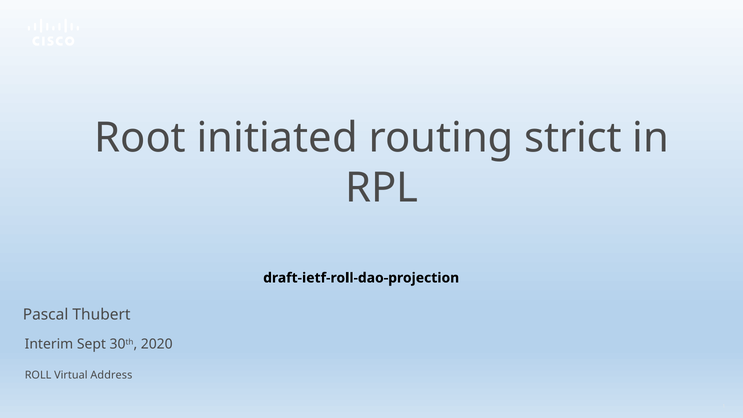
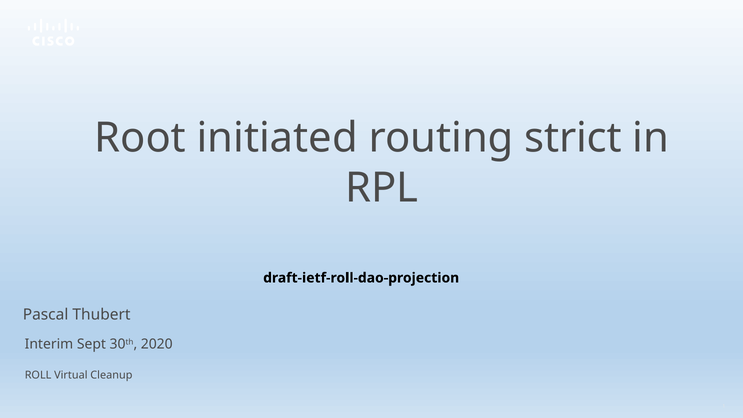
Address: Address -> Cleanup
